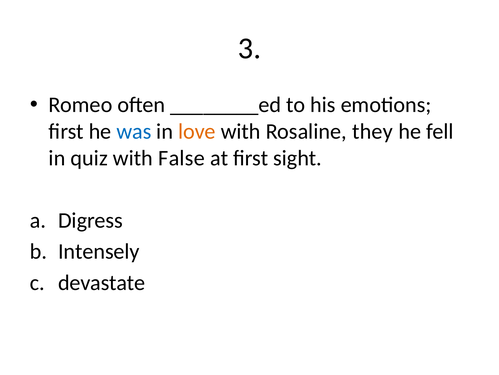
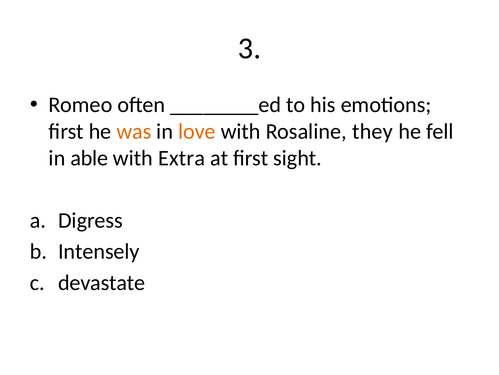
was colour: blue -> orange
quiz: quiz -> able
False: False -> Extra
